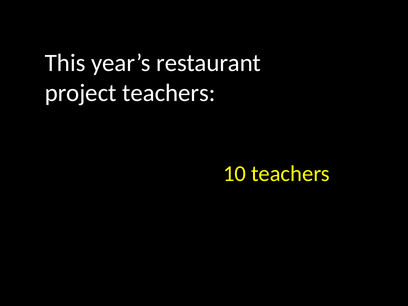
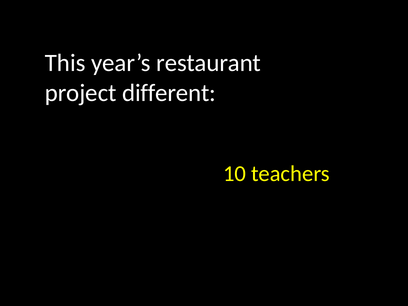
project teachers: teachers -> different
